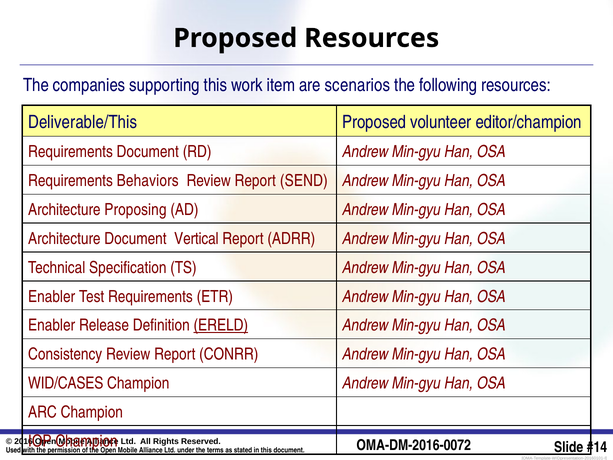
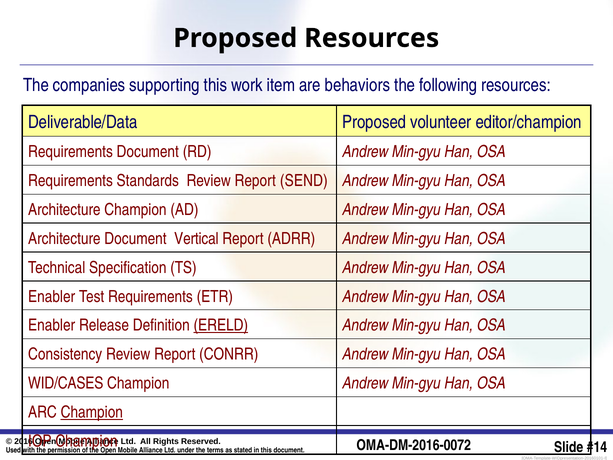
scenarios: scenarios -> behaviors
Deliverable/This: Deliverable/This -> Deliverable/Data
Behaviors: Behaviors -> Standards
Architecture Proposing: Proposing -> Champion
Champion at (92, 412) underline: none -> present
